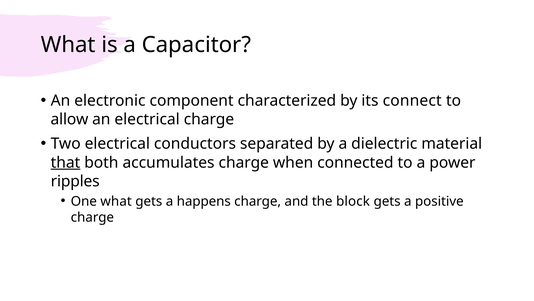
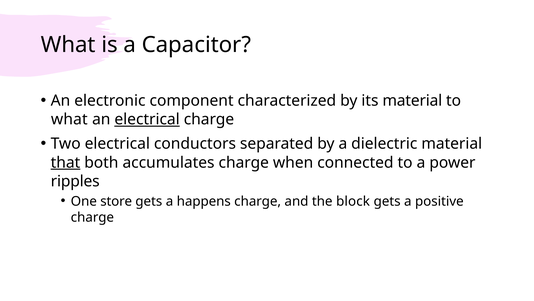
its connect: connect -> material
allow at (69, 119): allow -> what
electrical at (147, 119) underline: none -> present
One what: what -> store
